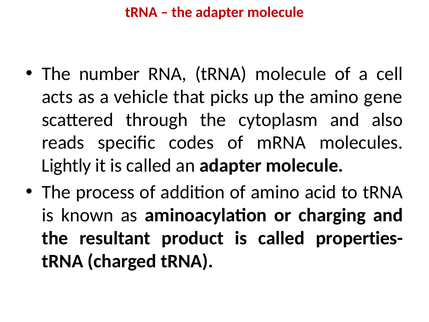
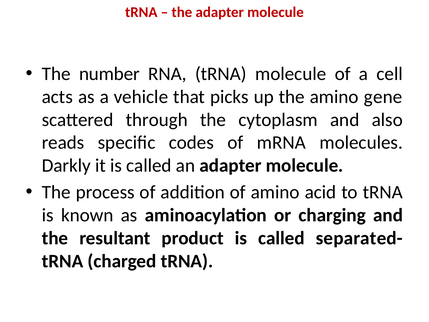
Lightly: Lightly -> Darkly
properties-: properties- -> separated-
